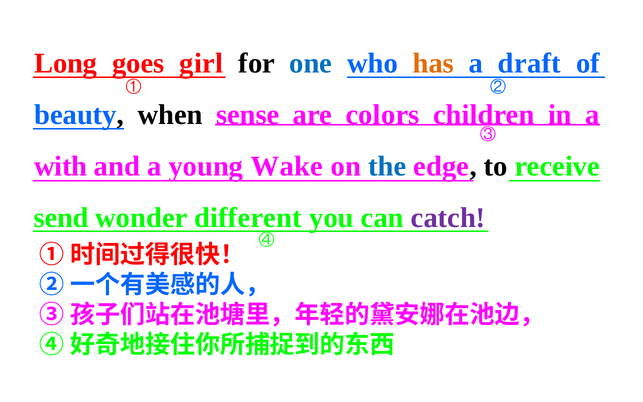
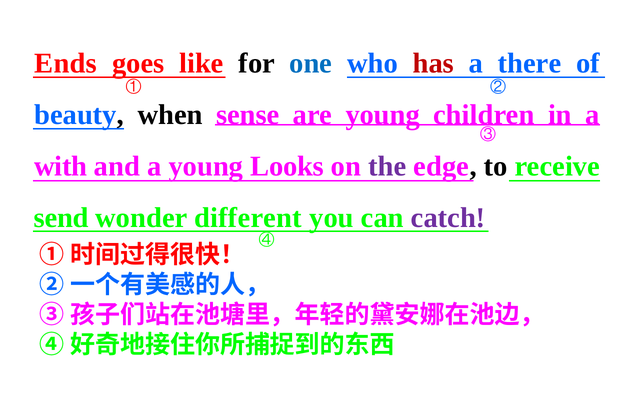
Long: Long -> Ends
girl: girl -> like
has colour: orange -> red
draft: draft -> there
are colors: colors -> young
Wake: Wake -> Looks
the colour: blue -> purple
